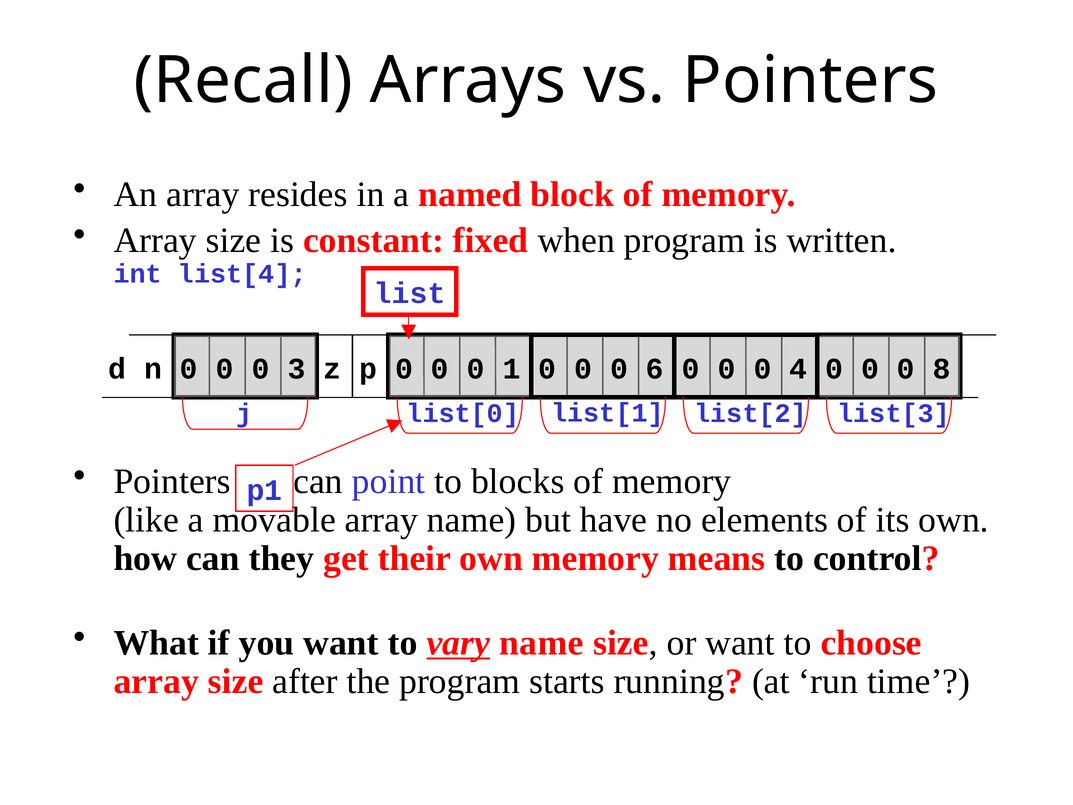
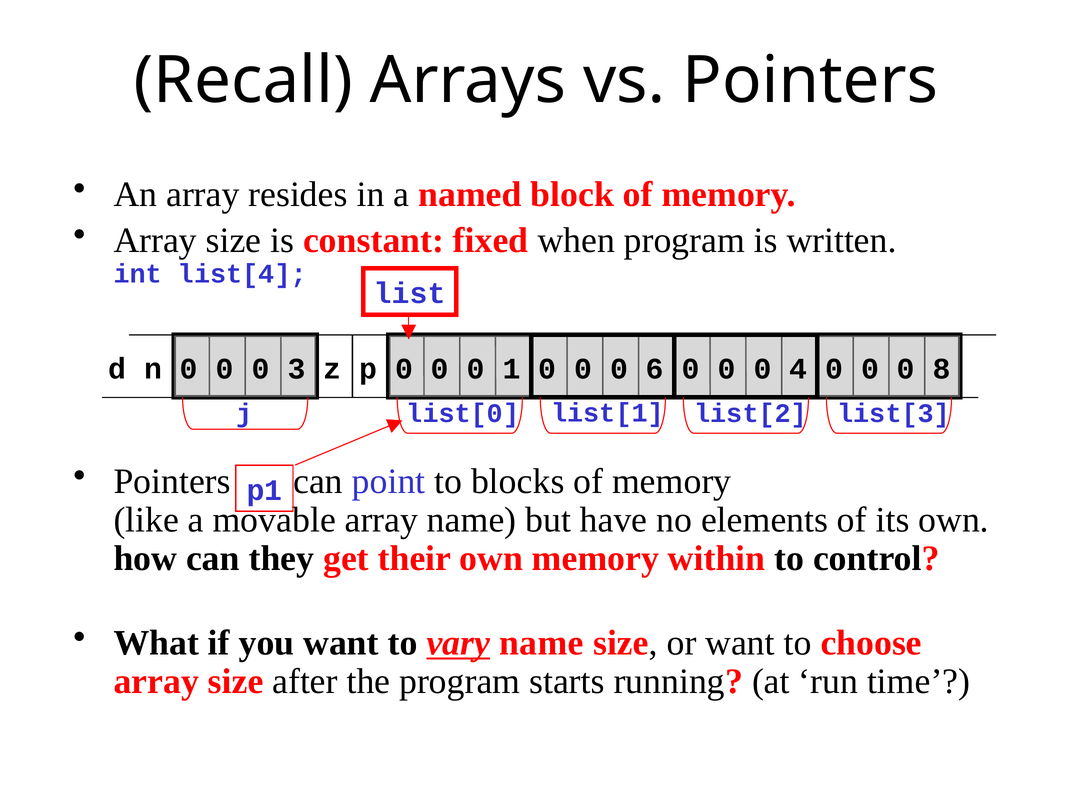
means: means -> within
